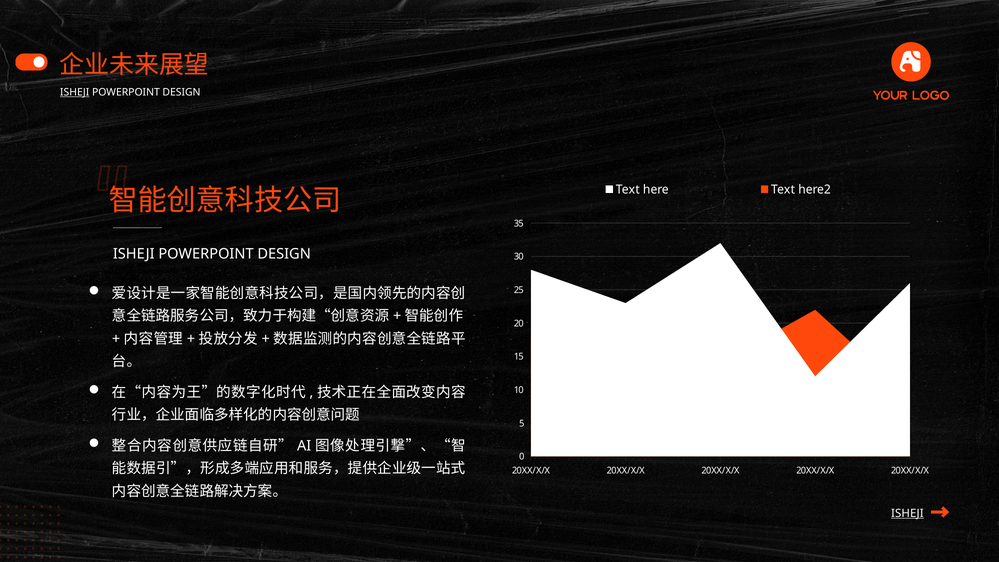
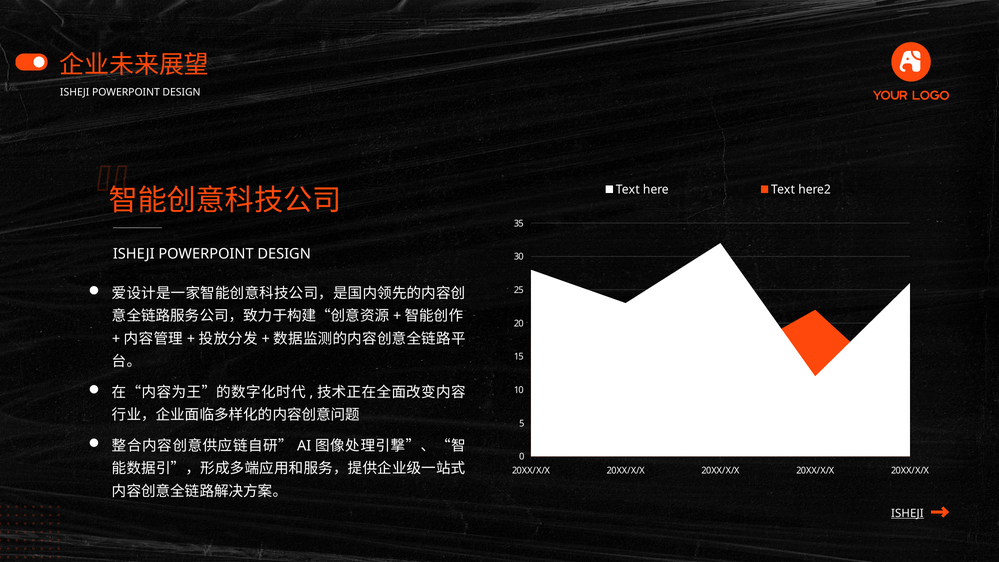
ISHEJI at (75, 92) underline: present -> none
